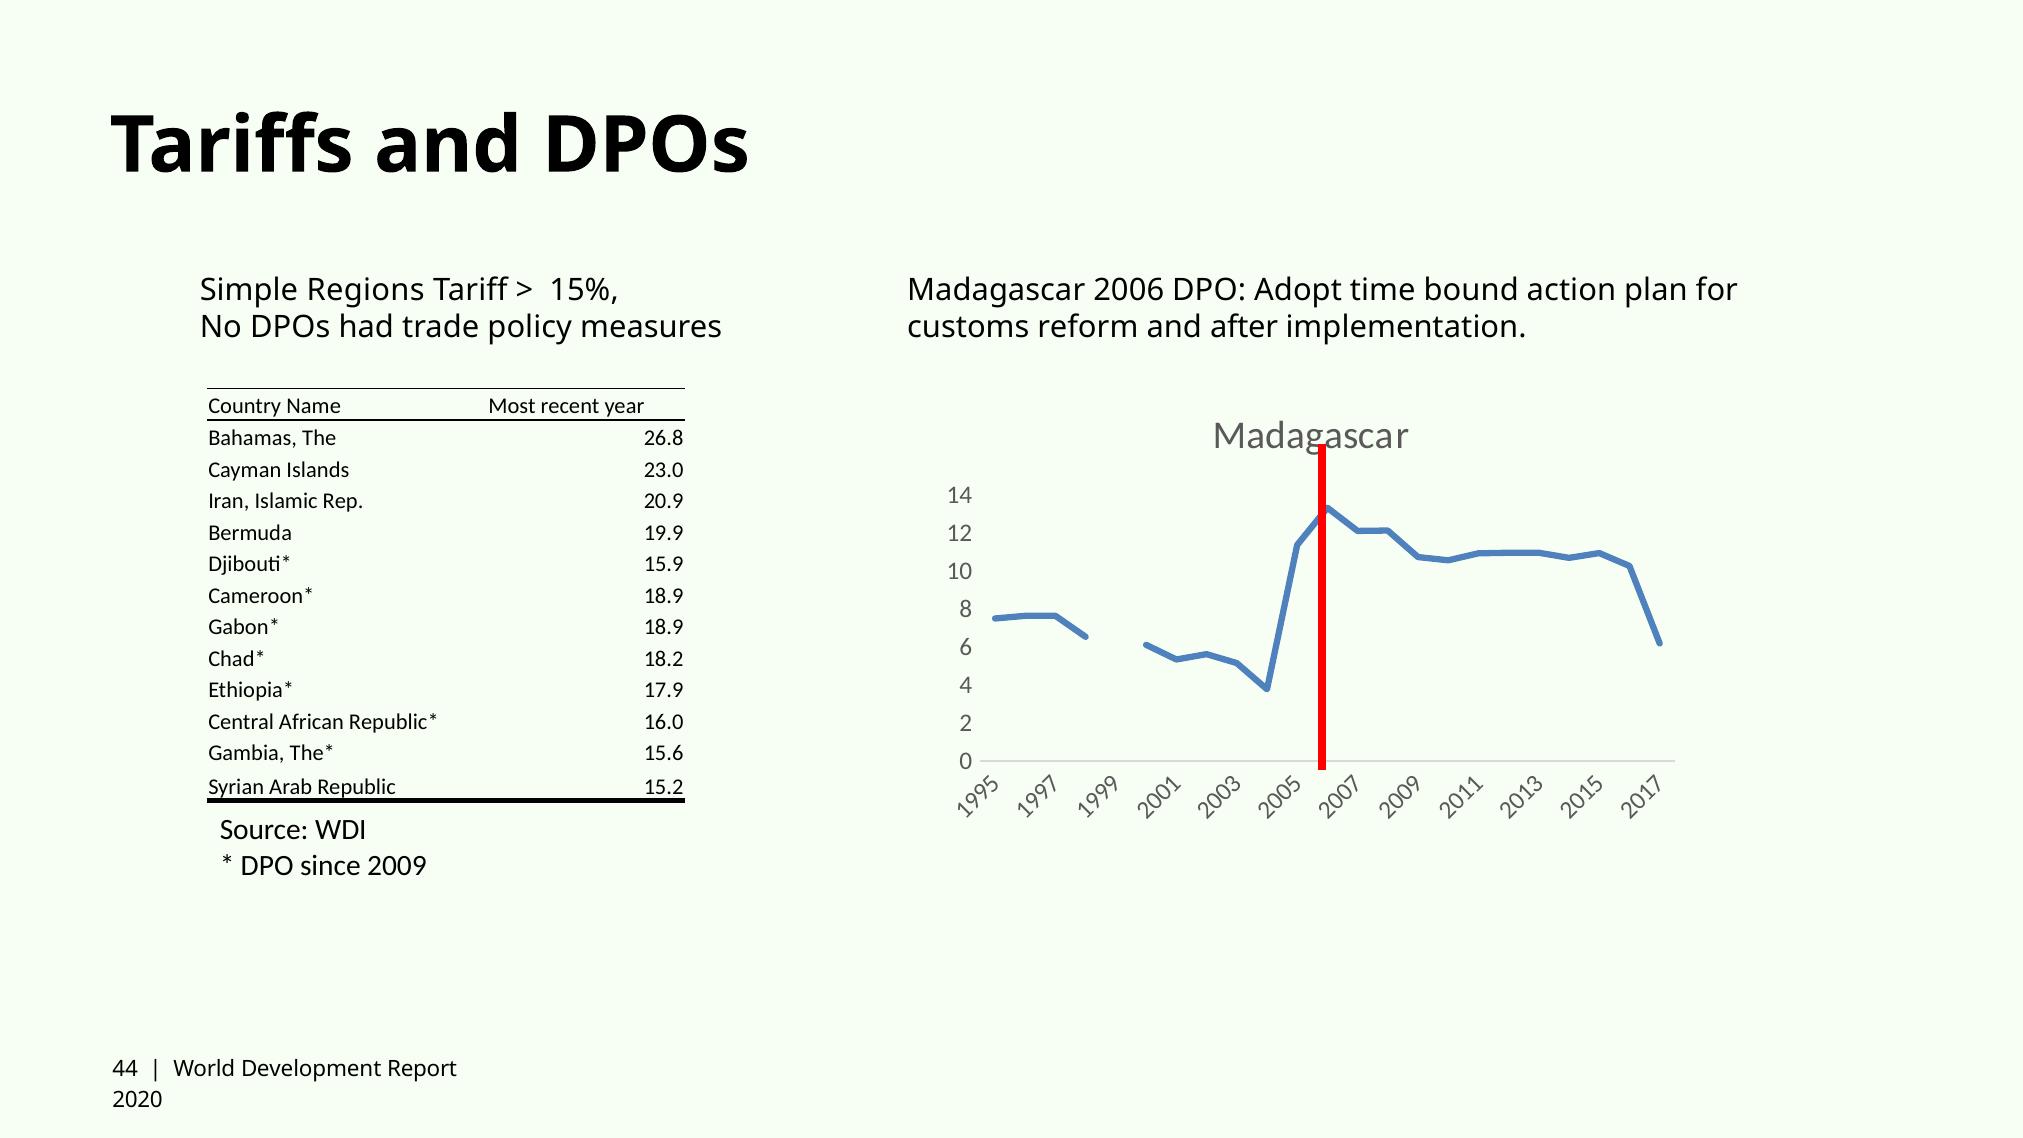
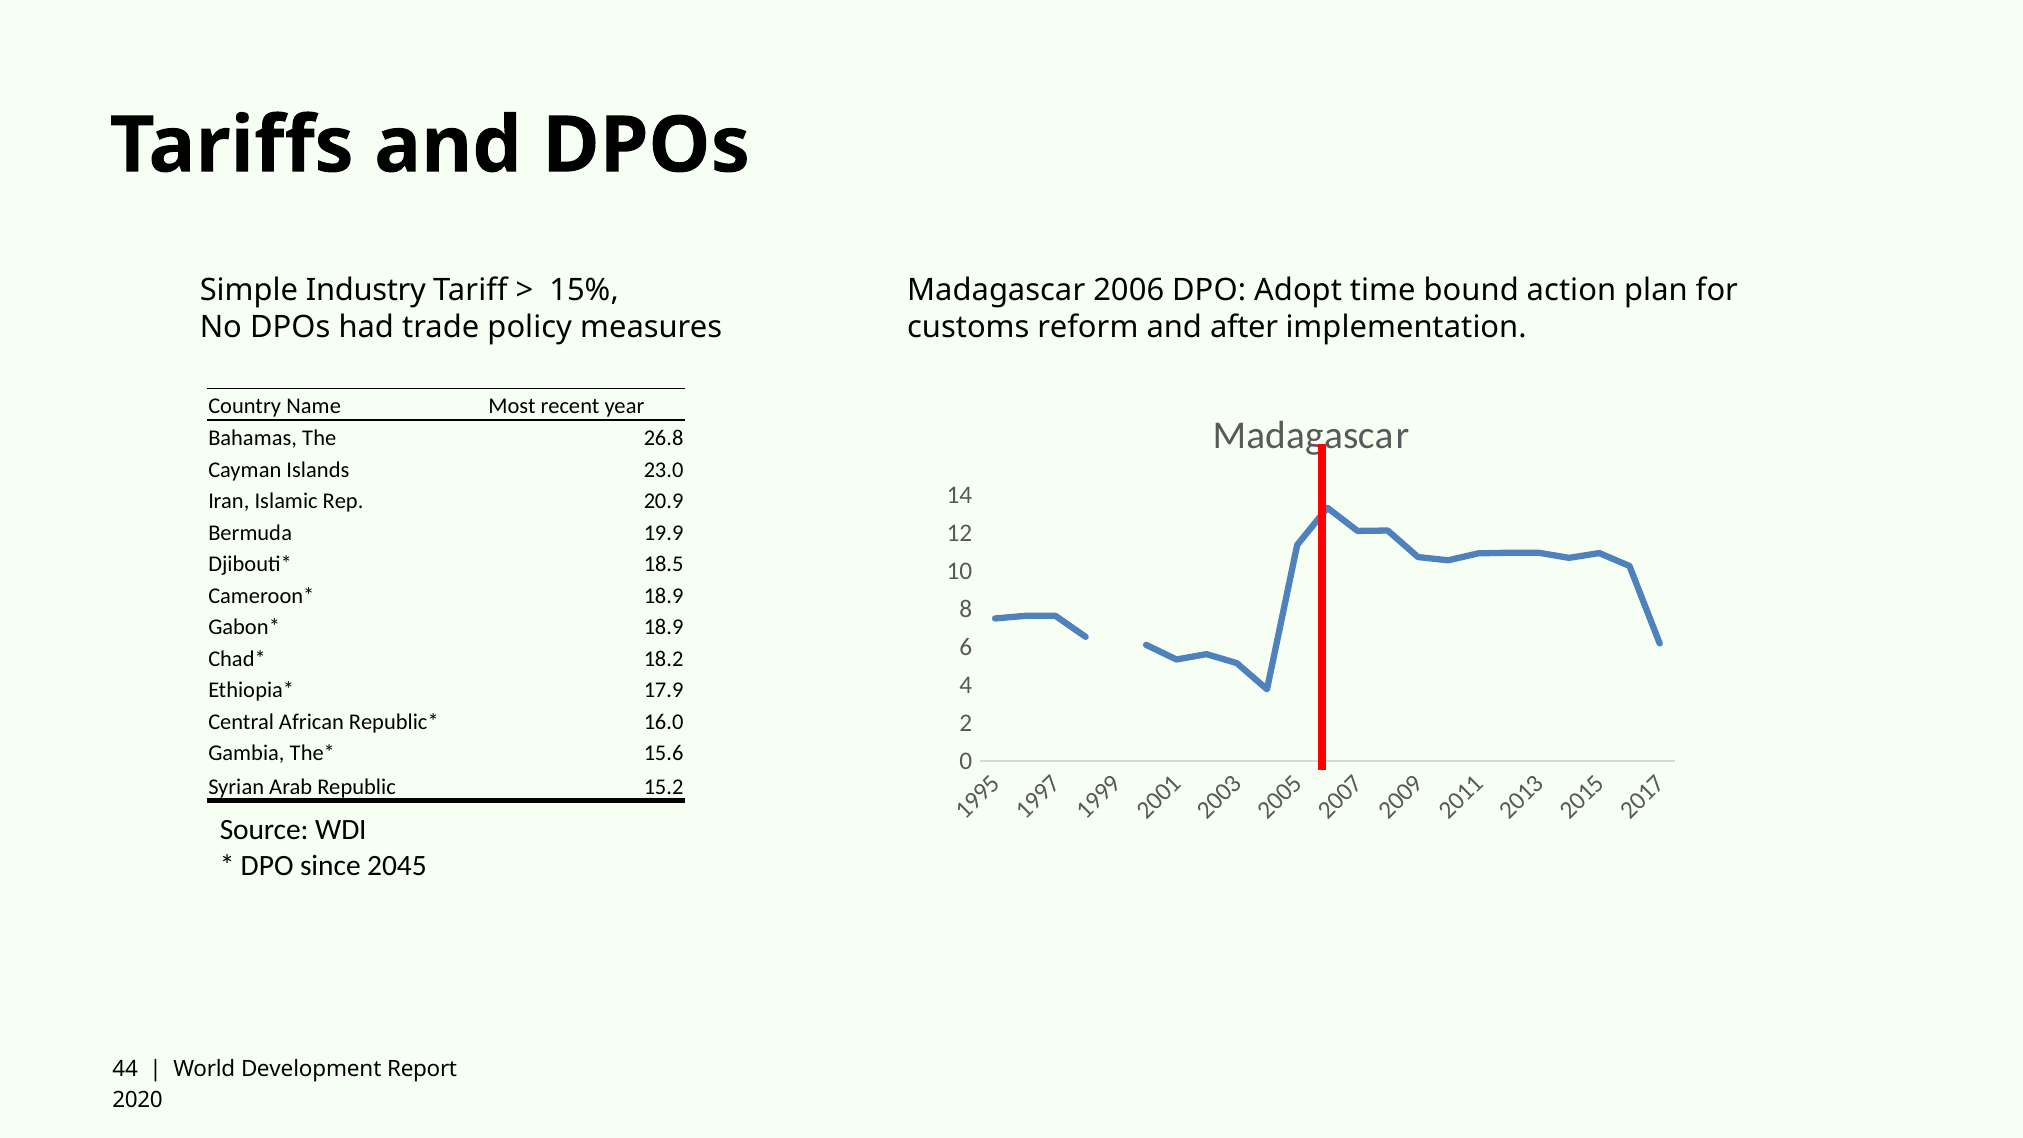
Regions: Regions -> Industry
15.9: 15.9 -> 18.5
2009: 2009 -> 2045
